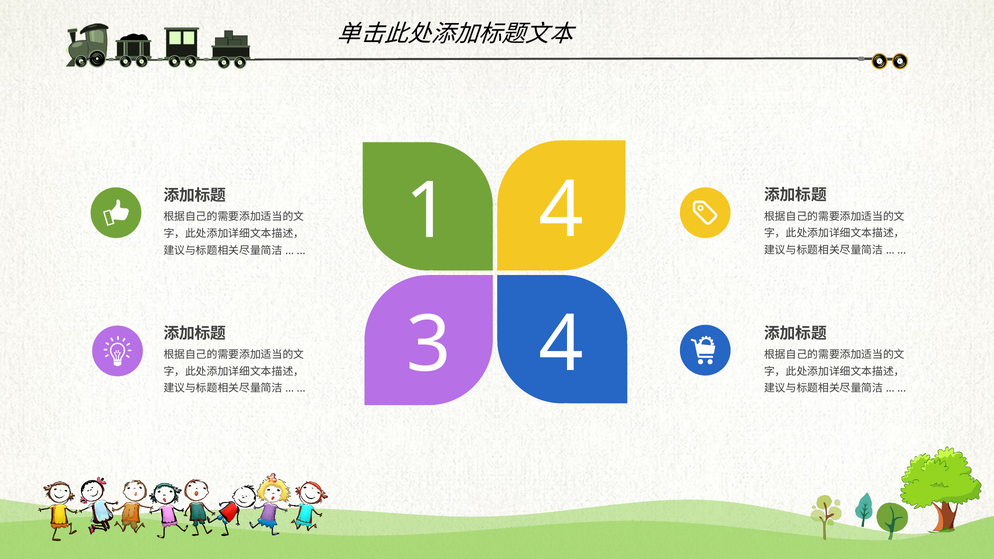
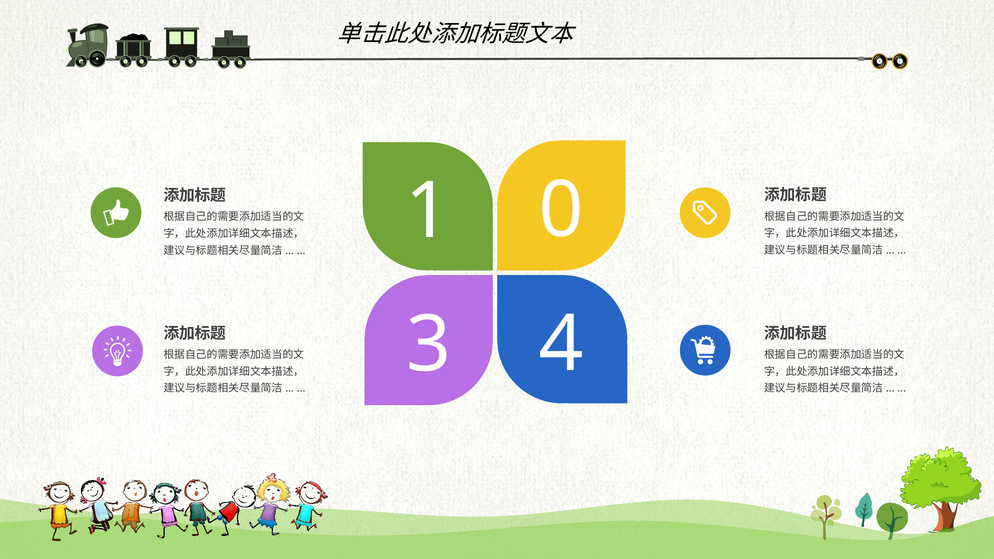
1 4: 4 -> 0
